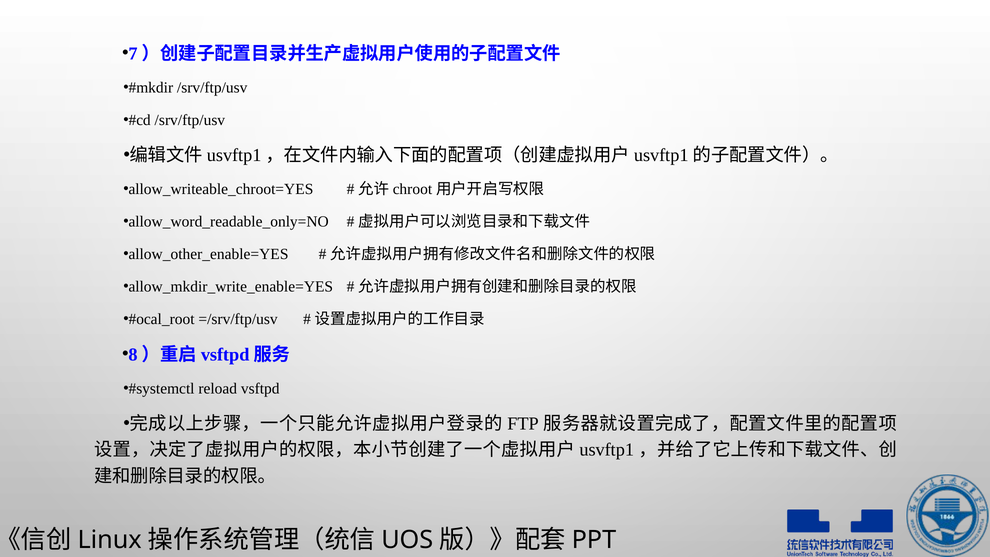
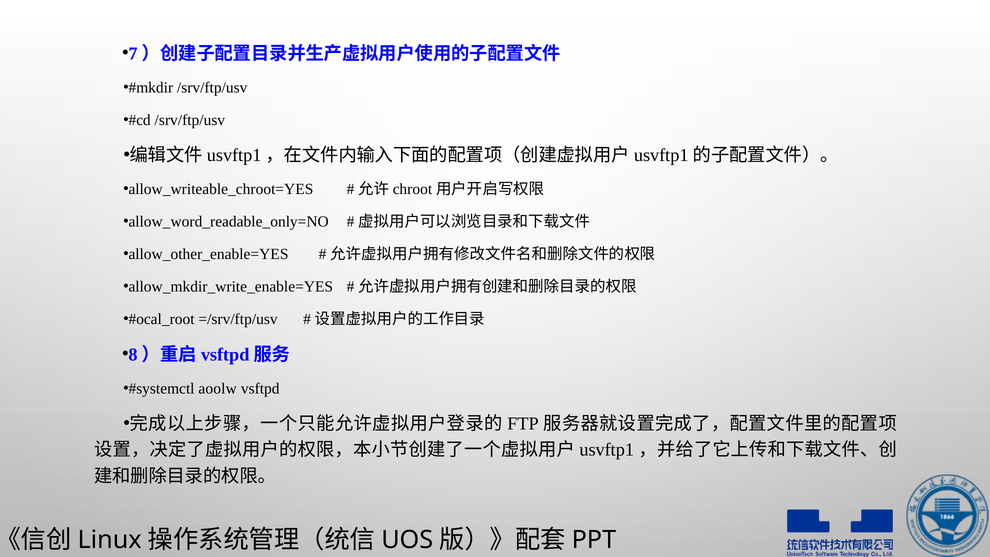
reload: reload -> aoolw
